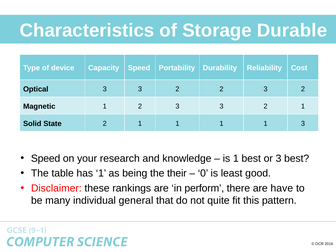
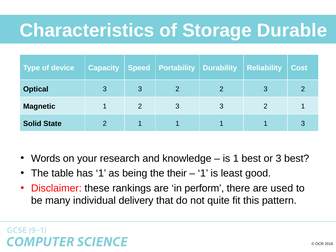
Speed at (46, 158): Speed -> Words
0 at (203, 173): 0 -> 1
have: have -> used
general: general -> delivery
